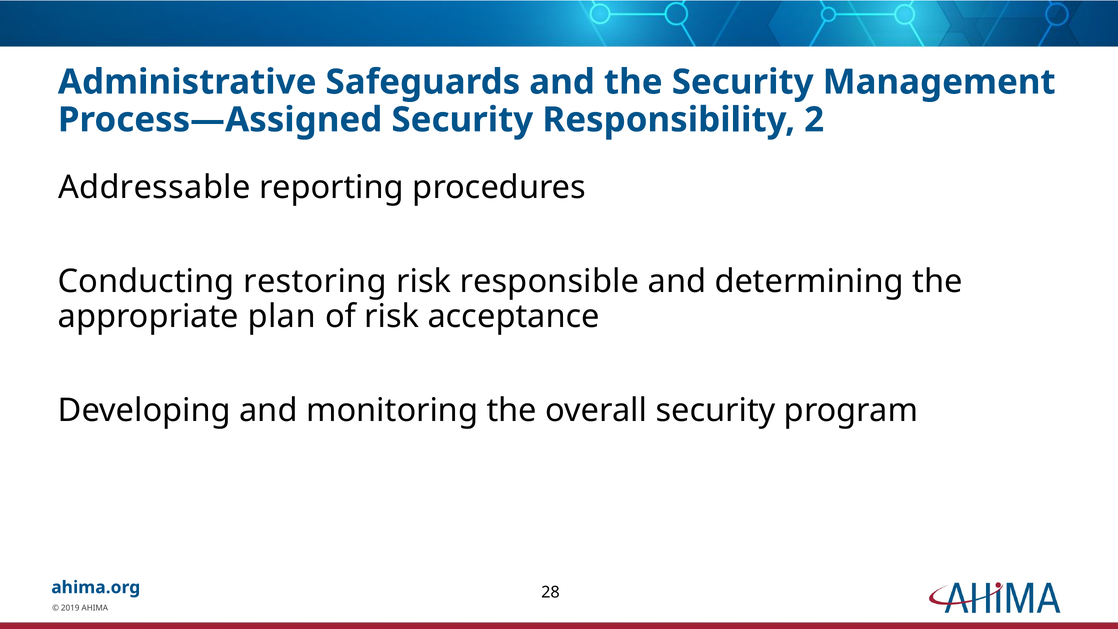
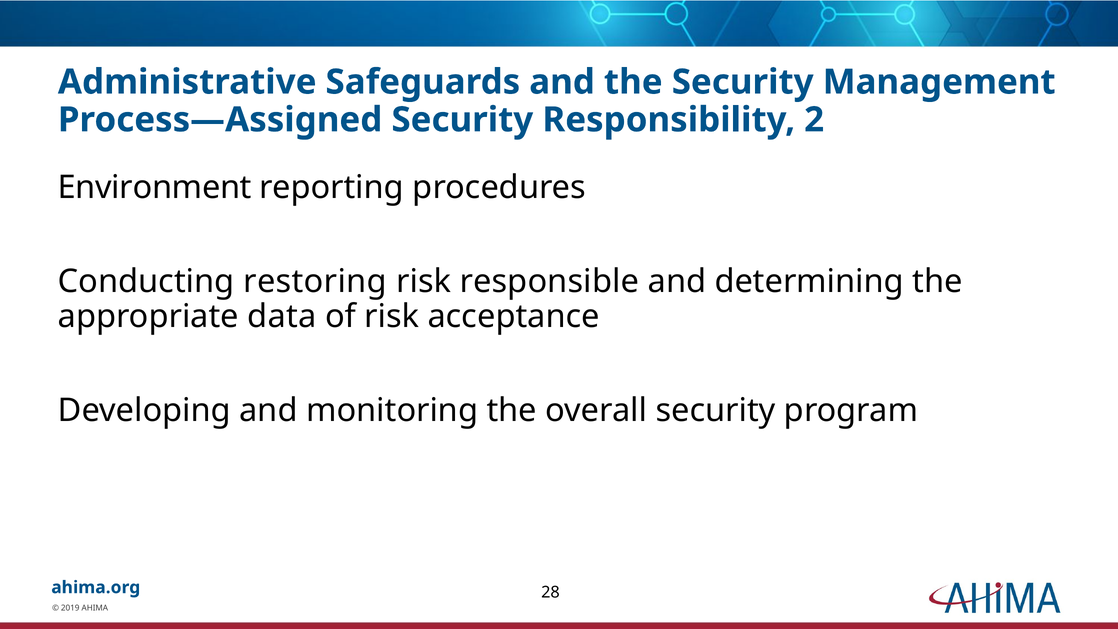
Addressable: Addressable -> Environment
plan: plan -> data
